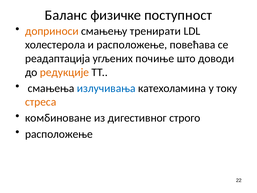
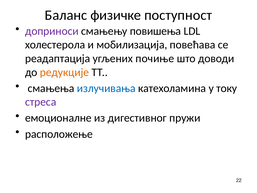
доприноси colour: orange -> purple
тренирати: тренирати -> повишења
и расположење: расположење -> мобилизација
стреса colour: orange -> purple
комбиноване: комбиноване -> емоционалне
строго: строго -> пружи
